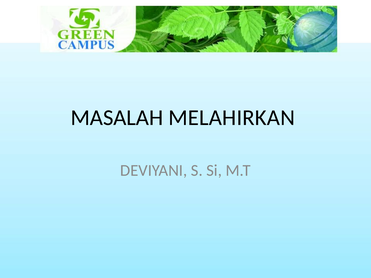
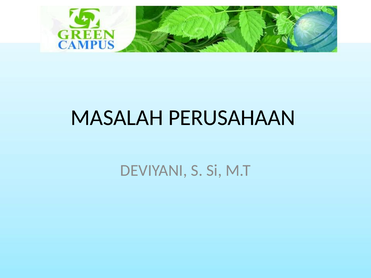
MELAHIRKAN: MELAHIRKAN -> PERUSAHAAN
